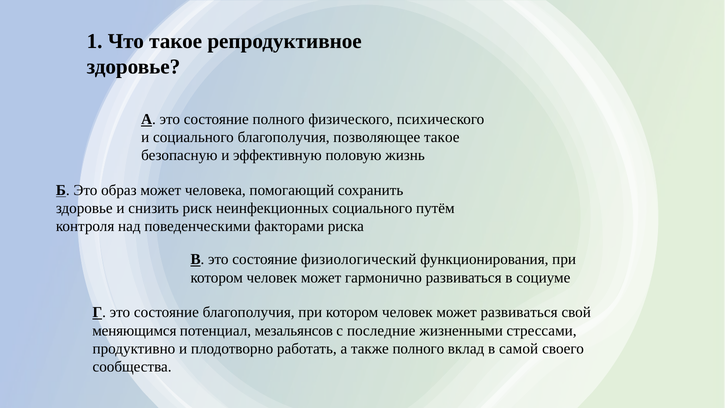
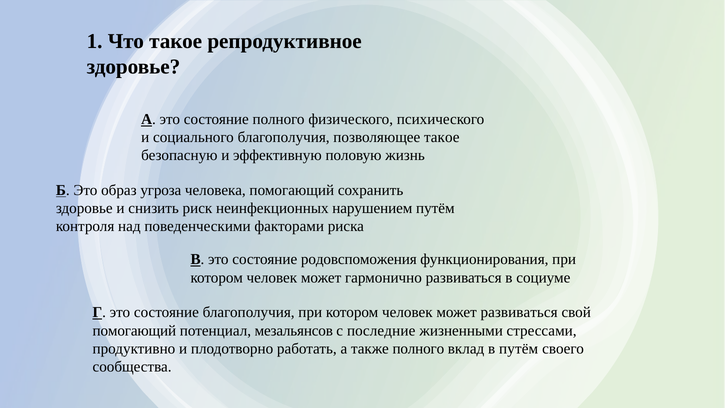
образ может: может -> угроза
неинфекционных социального: социального -> нарушением
физиологический: физиологический -> родовспоможения
меняющимся at (134, 330): меняющимся -> помогающий
в самой: самой -> путём
